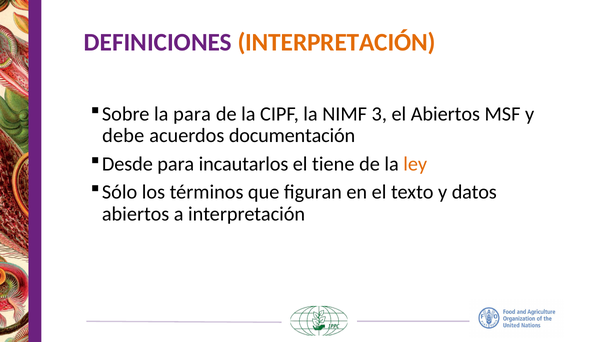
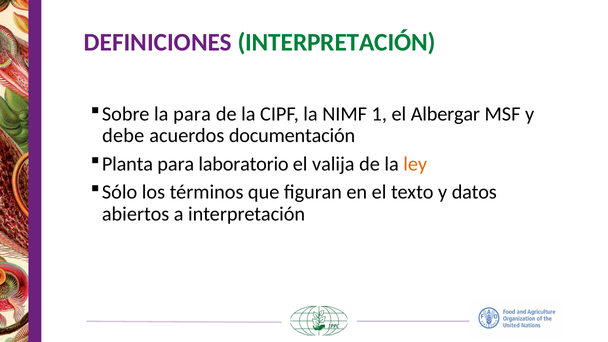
INTERPRETACIÓN at (337, 42) colour: orange -> green
3: 3 -> 1
el Abiertos: Abiertos -> Albergar
Desde: Desde -> Planta
incautarlos: incautarlos -> laboratorio
tiene: tiene -> valija
